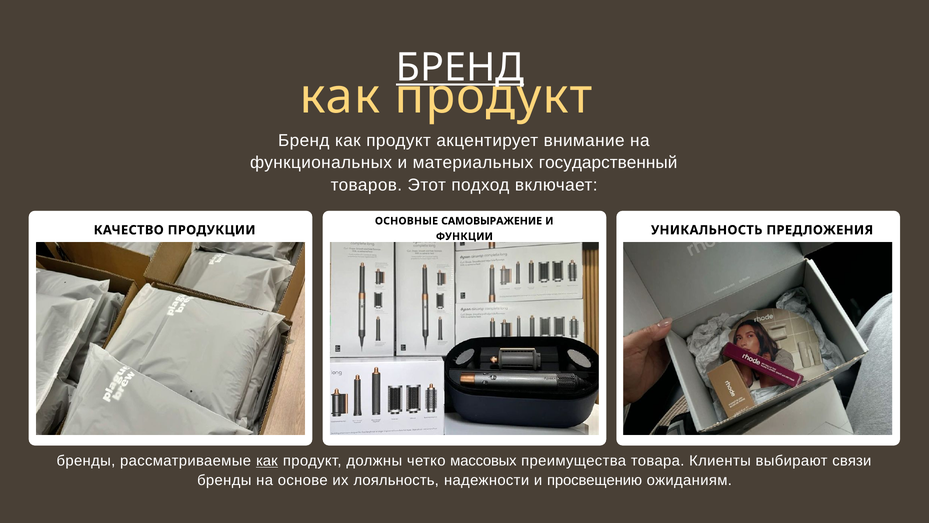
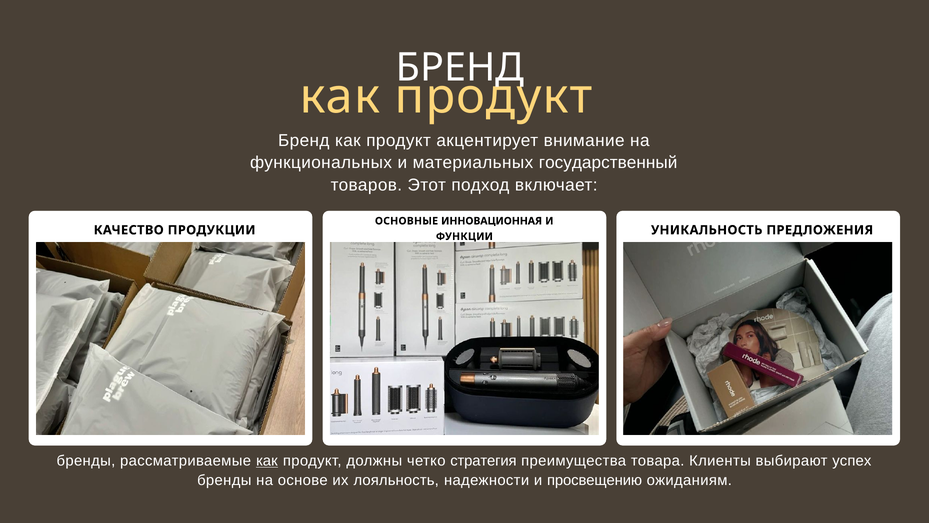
БРЕНД at (460, 67) underline: present -> none
САМОВЫРАЖЕНИЕ: САМОВЫРАЖЕНИЕ -> ИННОВАЦИОННАЯ
массовых: массовых -> стратегия
связи: связи -> успех
